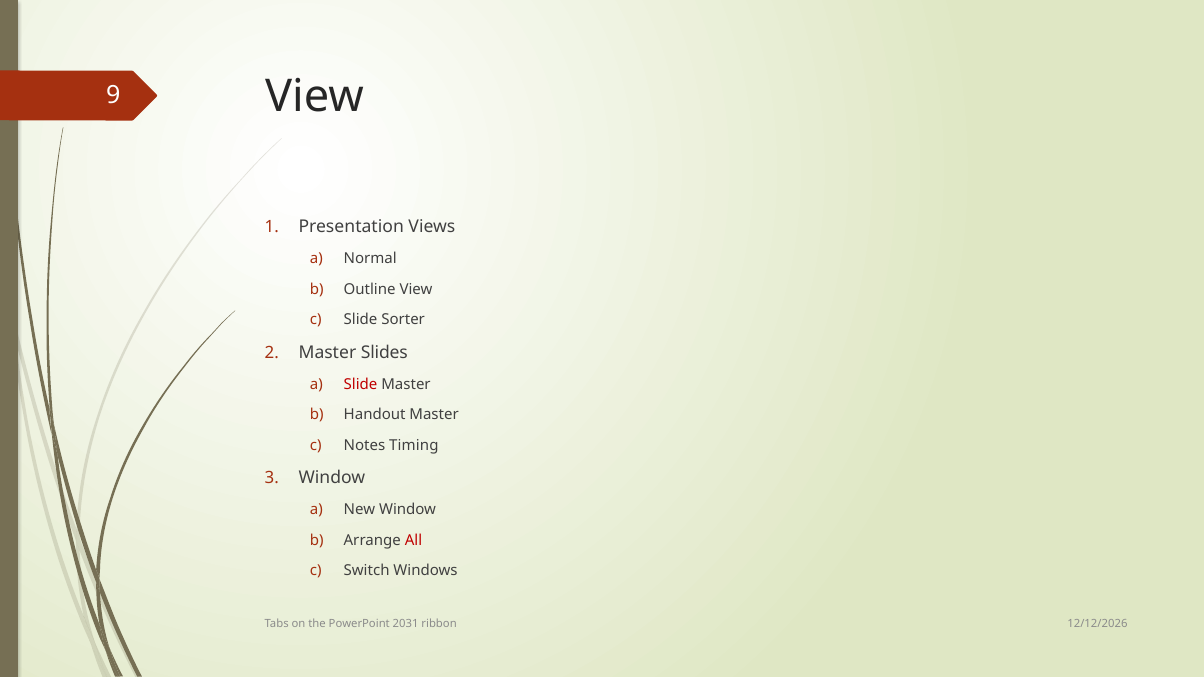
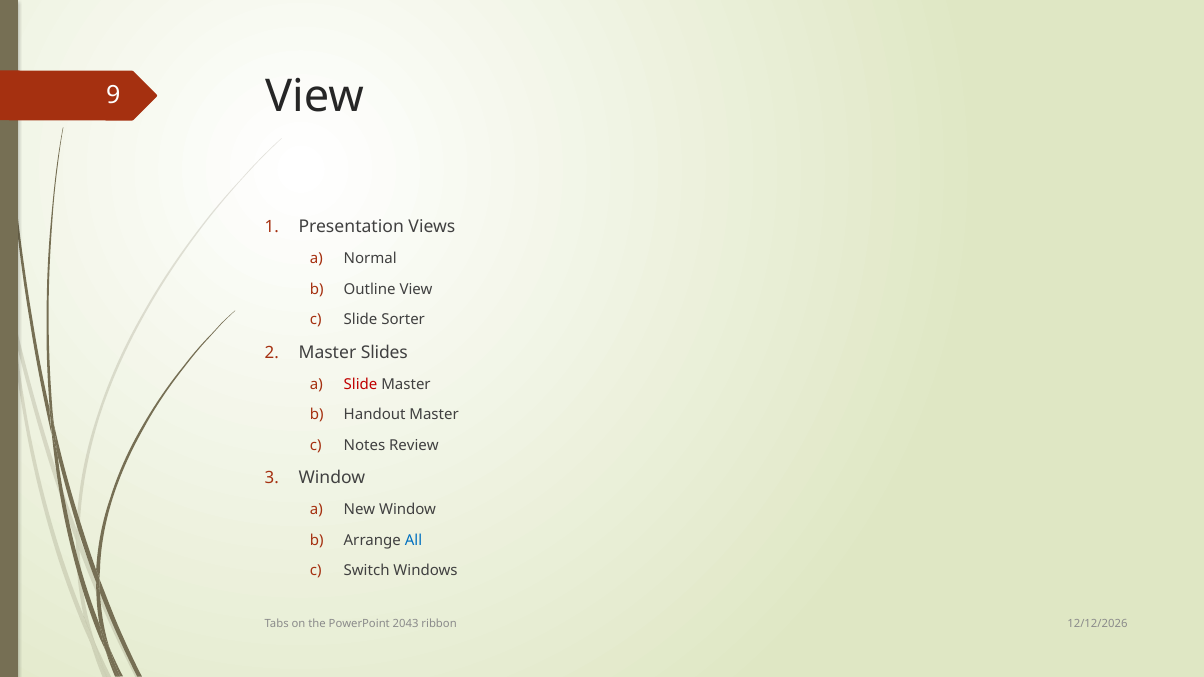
Timing: Timing -> Review
All colour: red -> blue
2031: 2031 -> 2043
